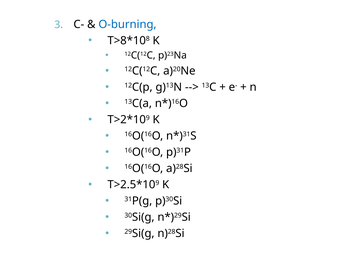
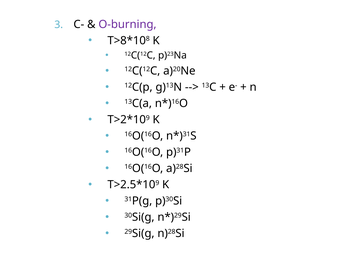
O-burning colour: blue -> purple
